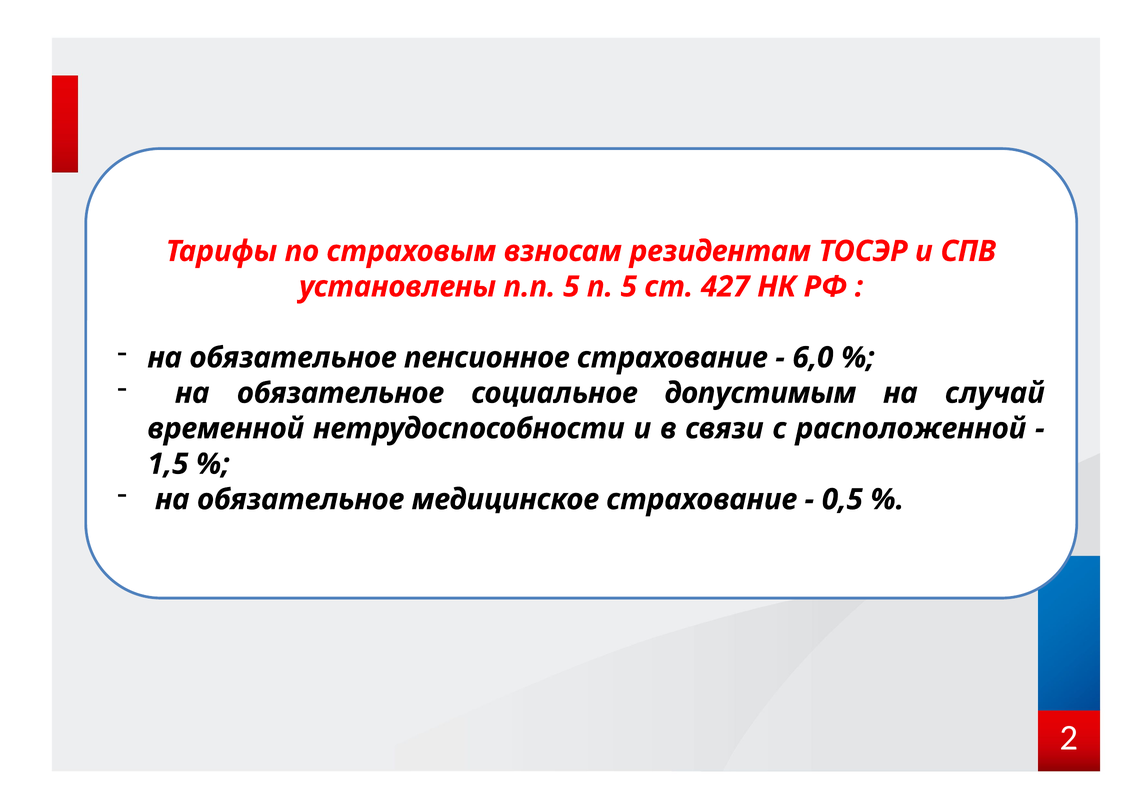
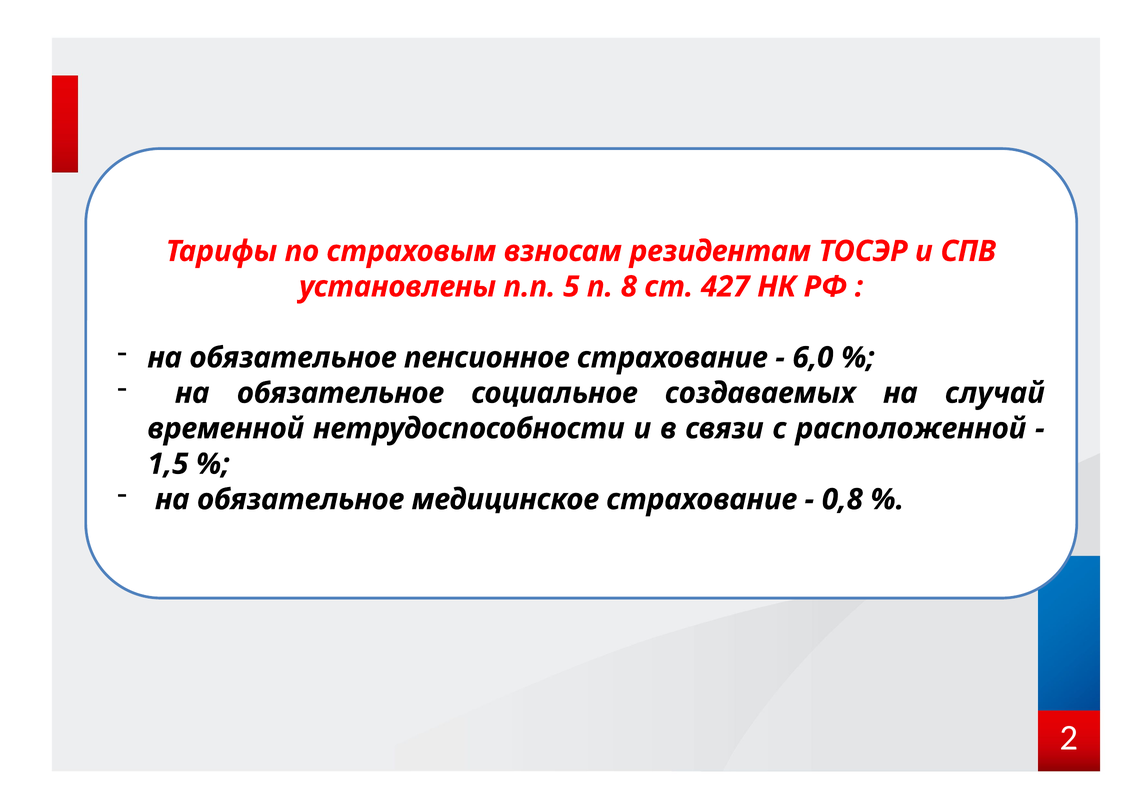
п 5: 5 -> 8
допустимым: допустимым -> создаваемых
0,5: 0,5 -> 0,8
